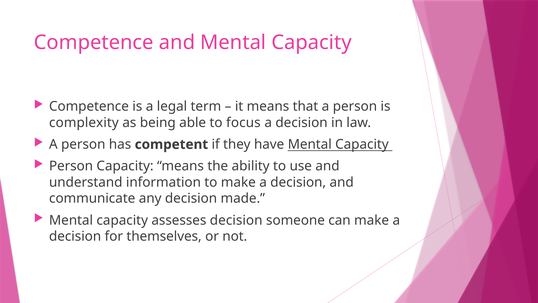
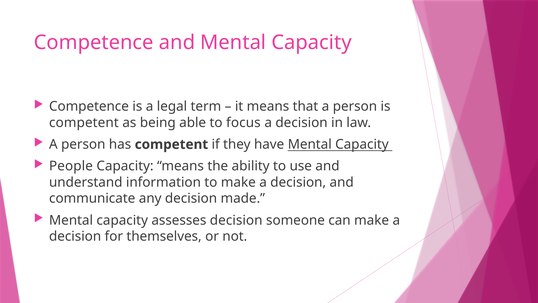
complexity at (84, 123): complexity -> competent
Person at (71, 166): Person -> People
